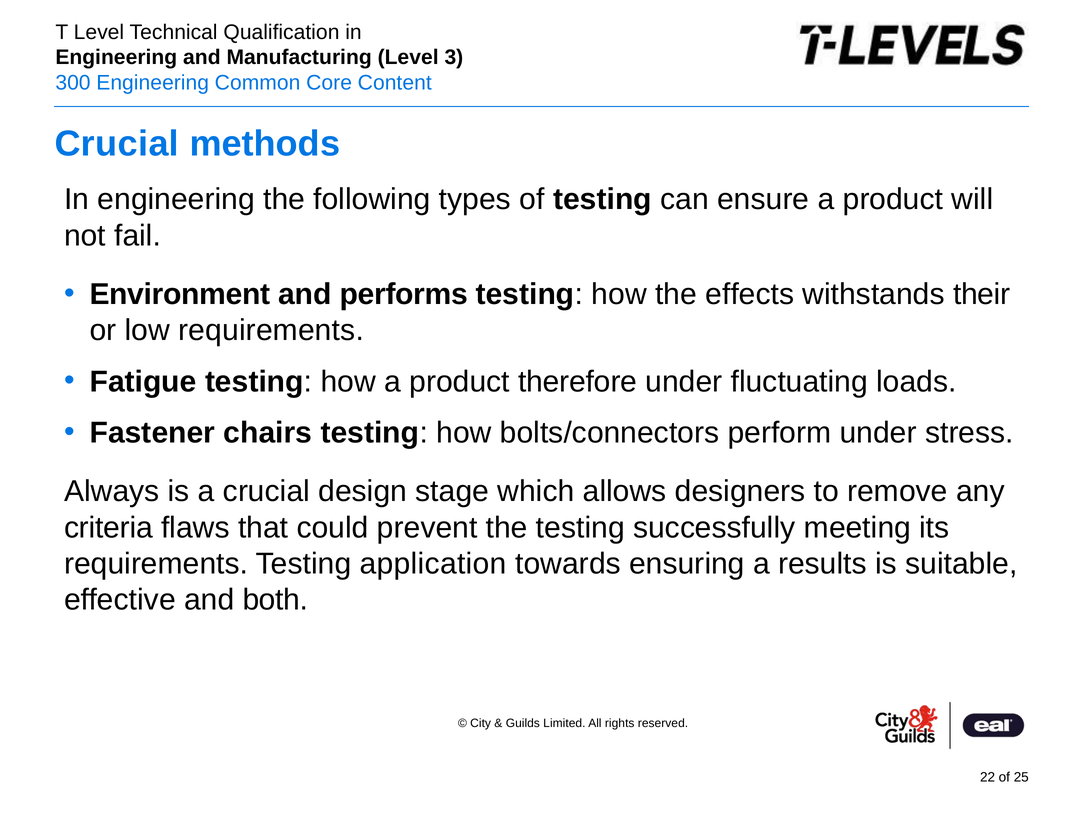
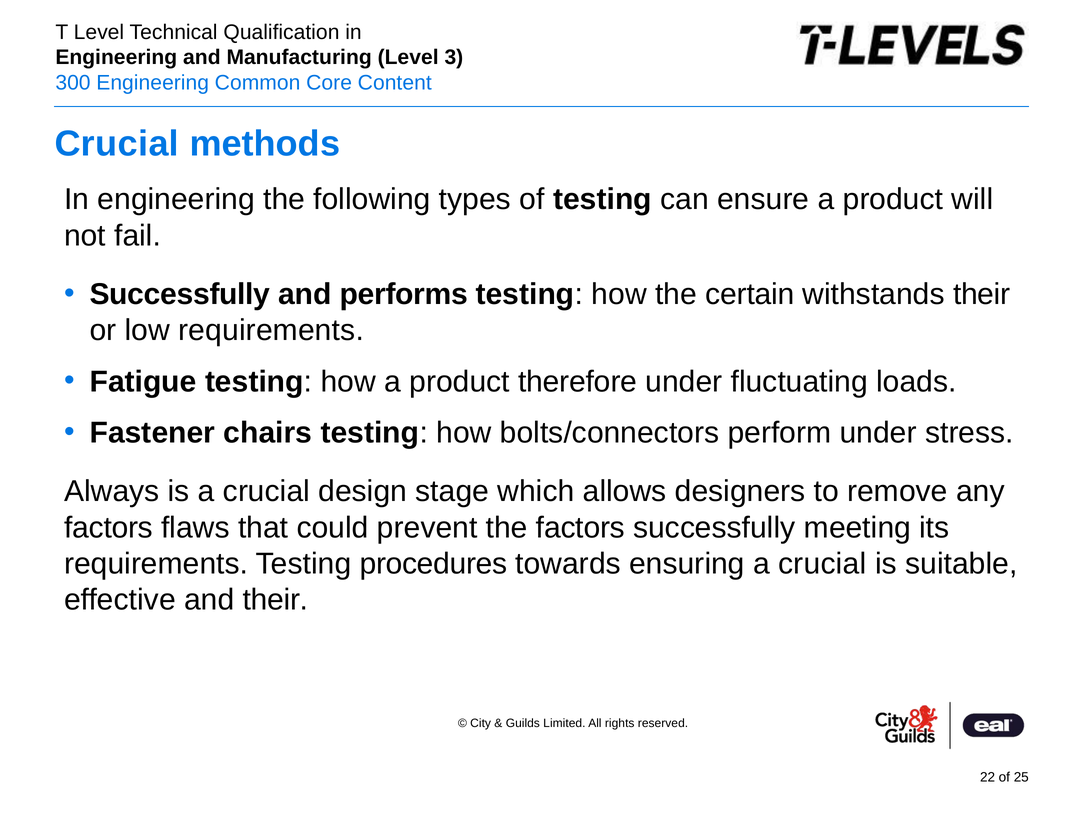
Environment at (180, 294): Environment -> Successfully
effects: effects -> certain
criteria at (109, 527): criteria -> factors
the testing: testing -> factors
application: application -> procedures
ensuring a results: results -> crucial
and both: both -> their
